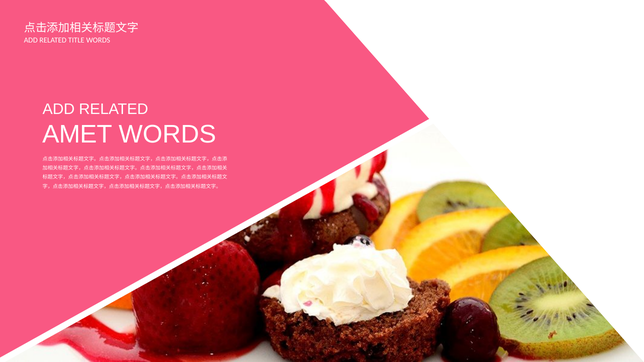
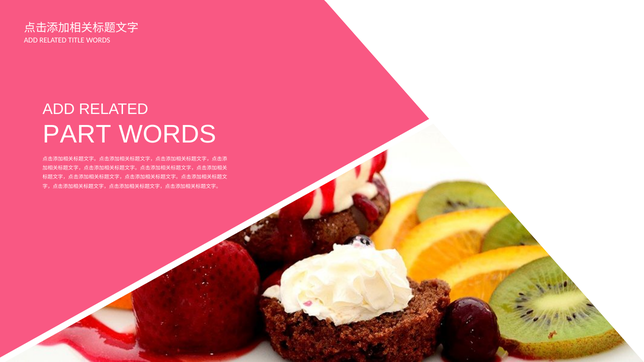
AMET: AMET -> PART
